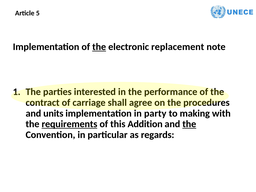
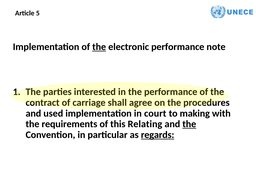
electronic replacement: replacement -> performance
units: units -> used
party: party -> court
requirements underline: present -> none
Addition: Addition -> Relating
regards underline: none -> present
